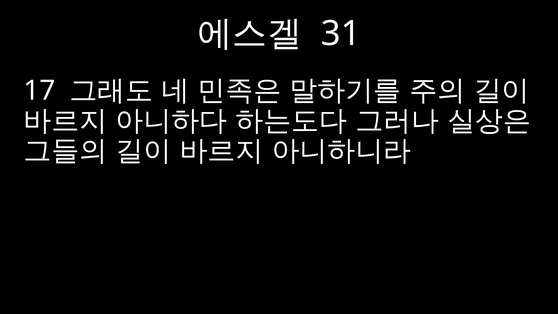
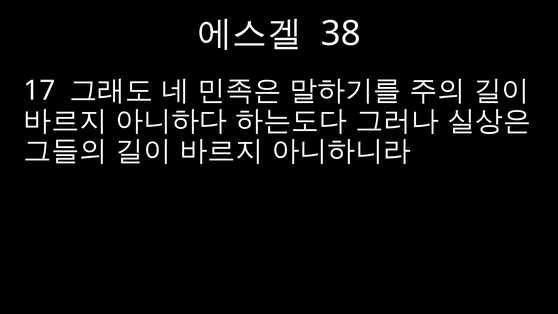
31: 31 -> 38
